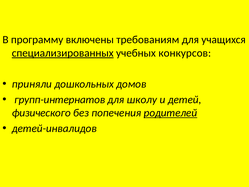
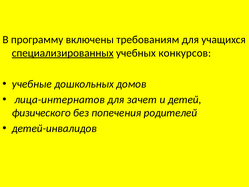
приняли: приняли -> учебные
групп-интернатов: групп-интернатов -> лица-интернатов
школу: школу -> зачет
родителей underline: present -> none
